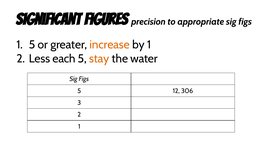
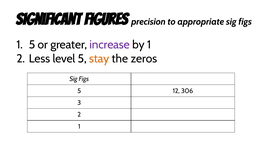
increase colour: orange -> purple
each: each -> level
water: water -> zeros
